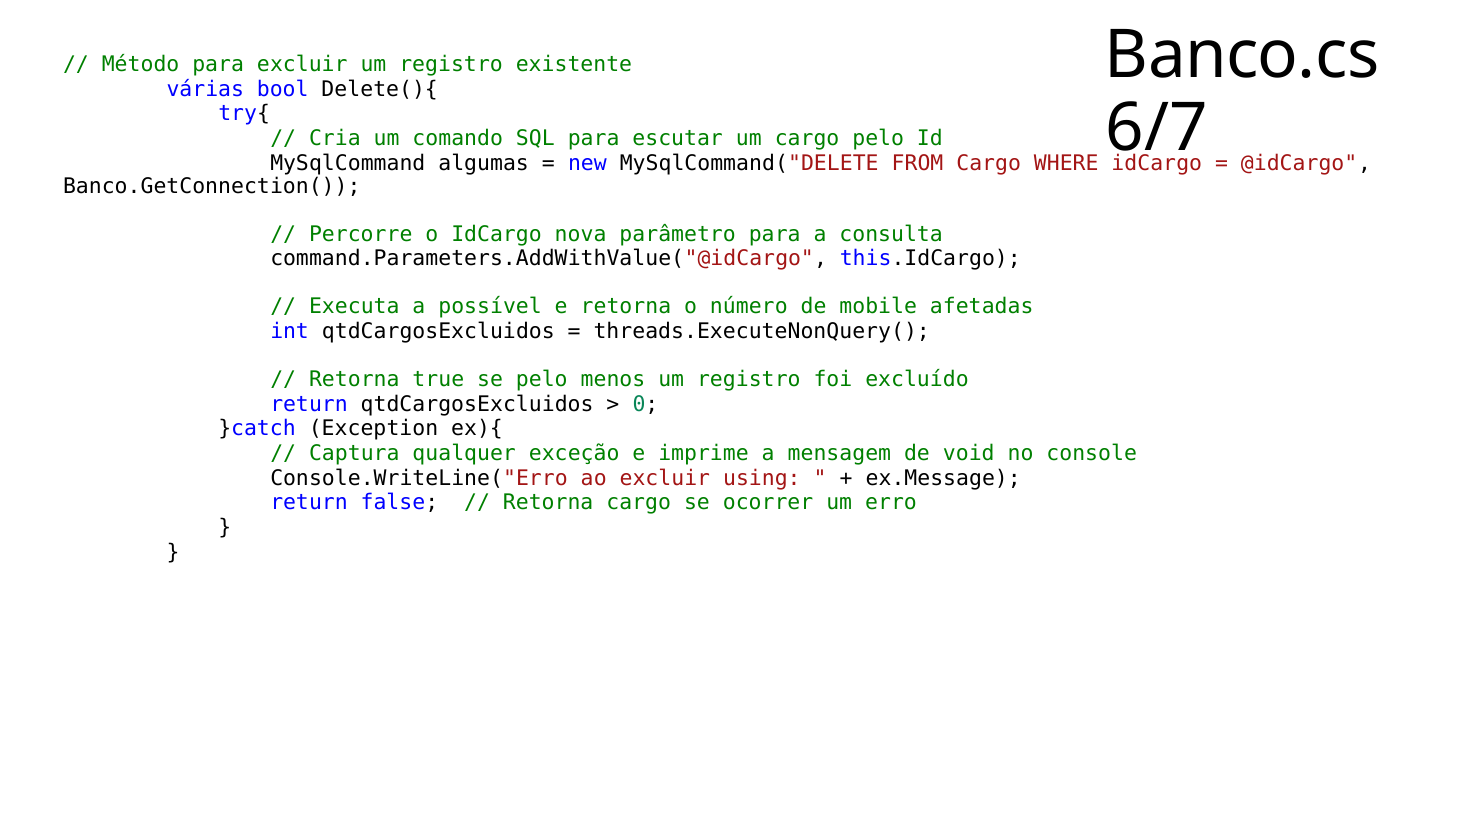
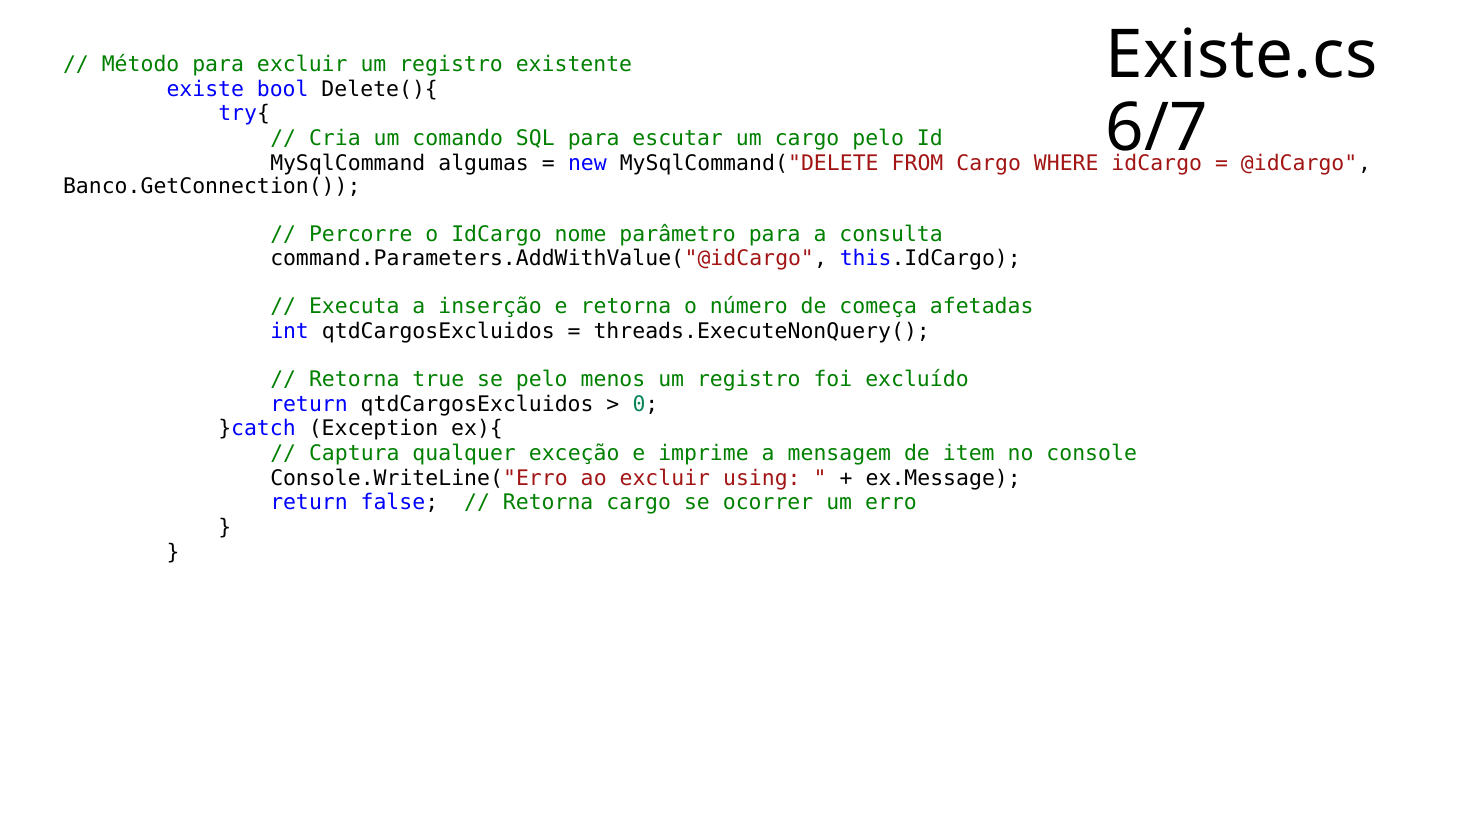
Banco.cs: Banco.cs -> Existe.cs
várias: várias -> existe
nova: nova -> nome
possível: possível -> inserção
mobile: mobile -> começa
void: void -> item
